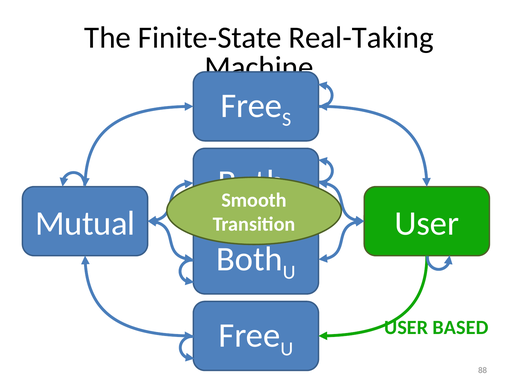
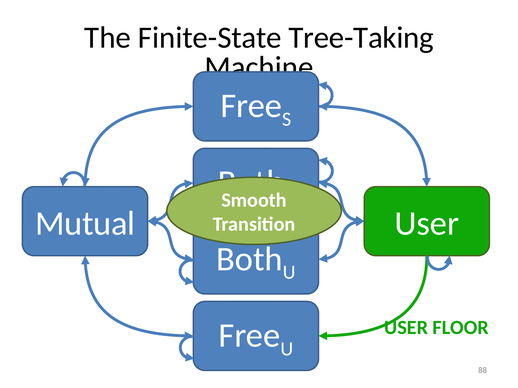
Real-Taking: Real-Taking -> Tree-Taking
BASED: BASED -> FLOOR
